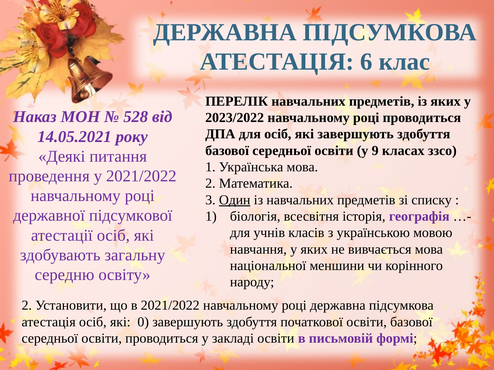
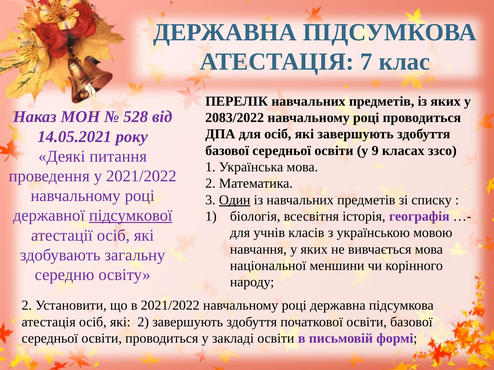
6: 6 -> 7
2023/2022: 2023/2022 -> 2083/2022
підсумкової underline: none -> present
які 0: 0 -> 2
